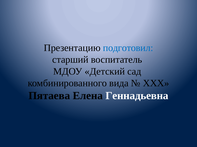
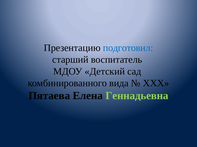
Геннадьевна colour: white -> light green
